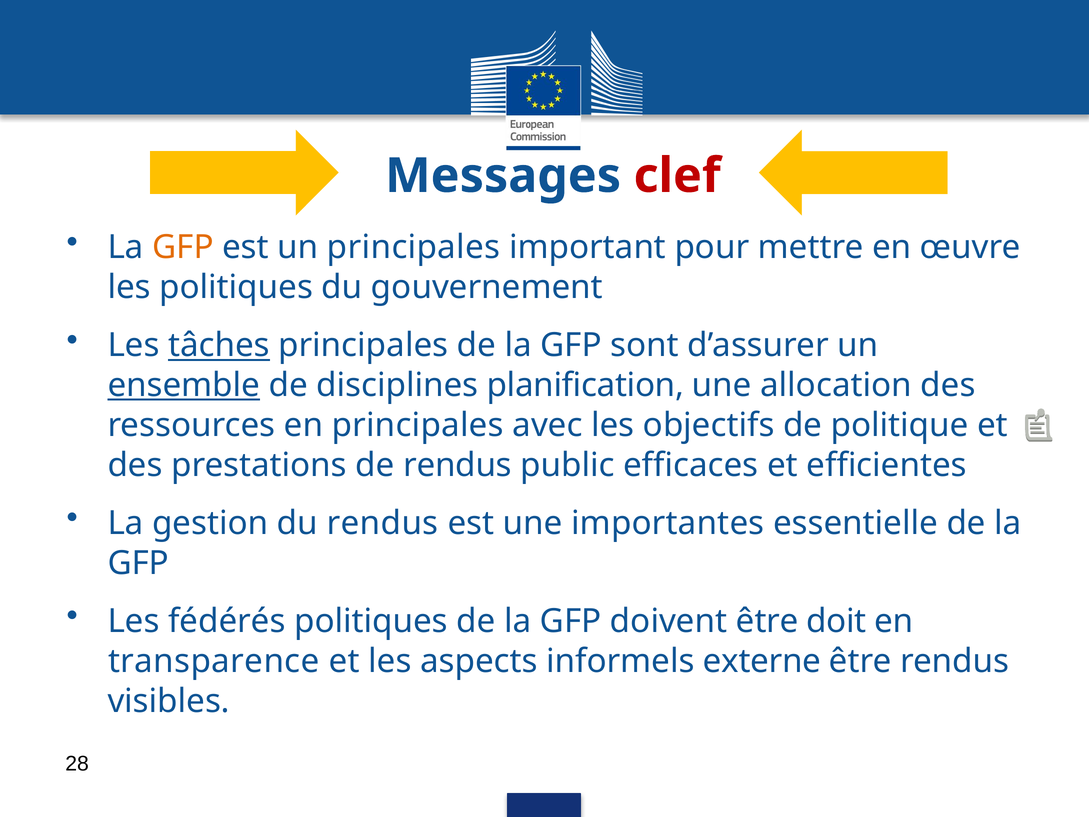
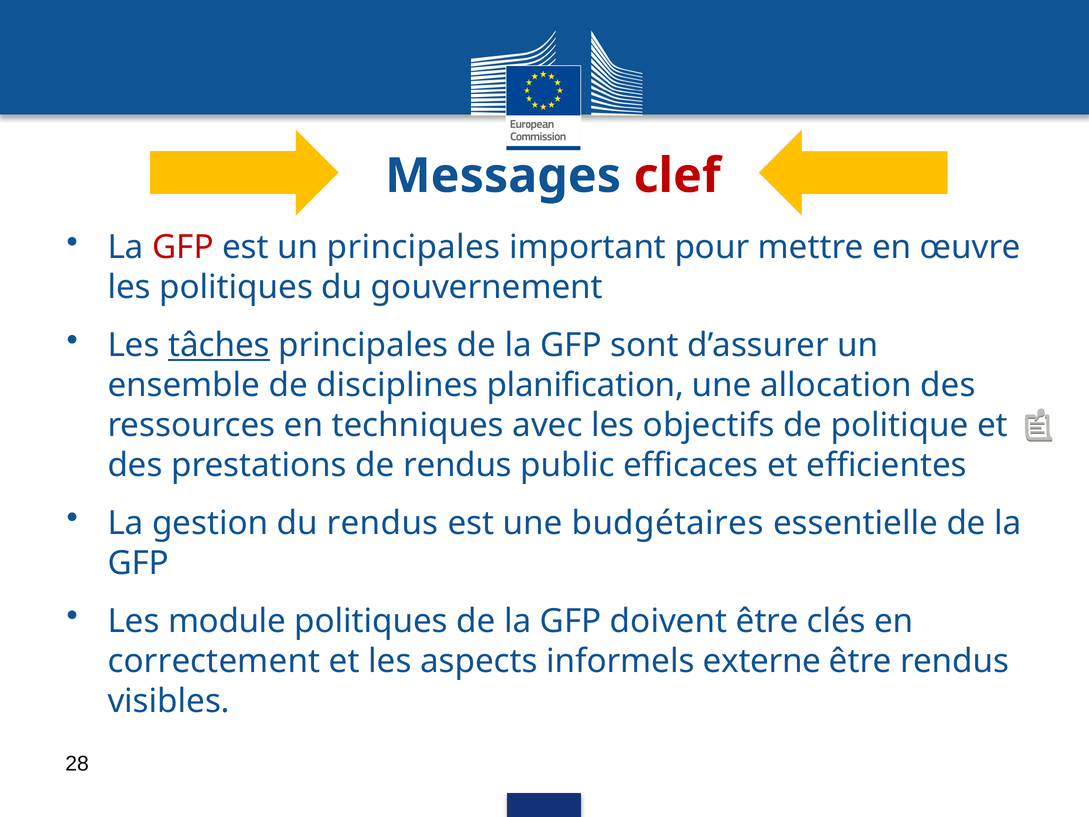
GFP at (183, 247) colour: orange -> red
ensemble underline: present -> none
en principales: principales -> techniques
importantes: importantes -> budgétaires
fédérés: fédérés -> module
doit: doit -> clés
transparence: transparence -> correctement
